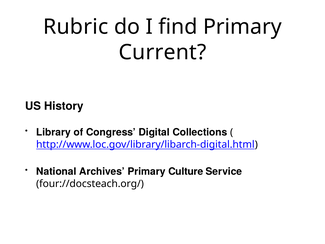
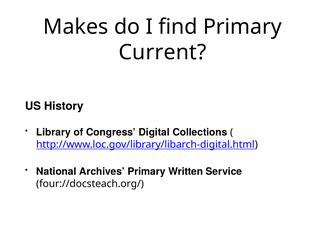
Rubric: Rubric -> Makes
Culture: Culture -> Written
